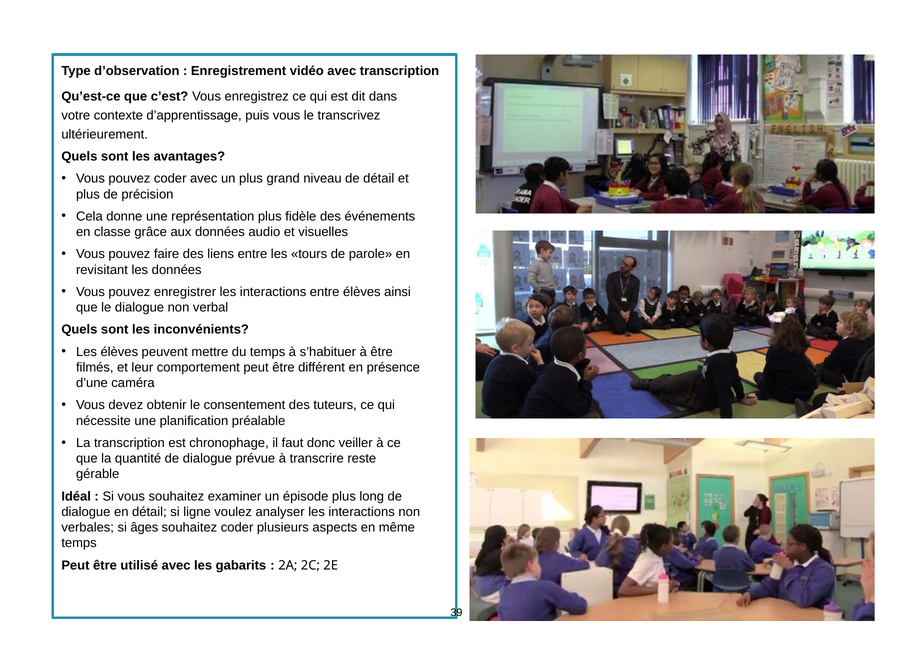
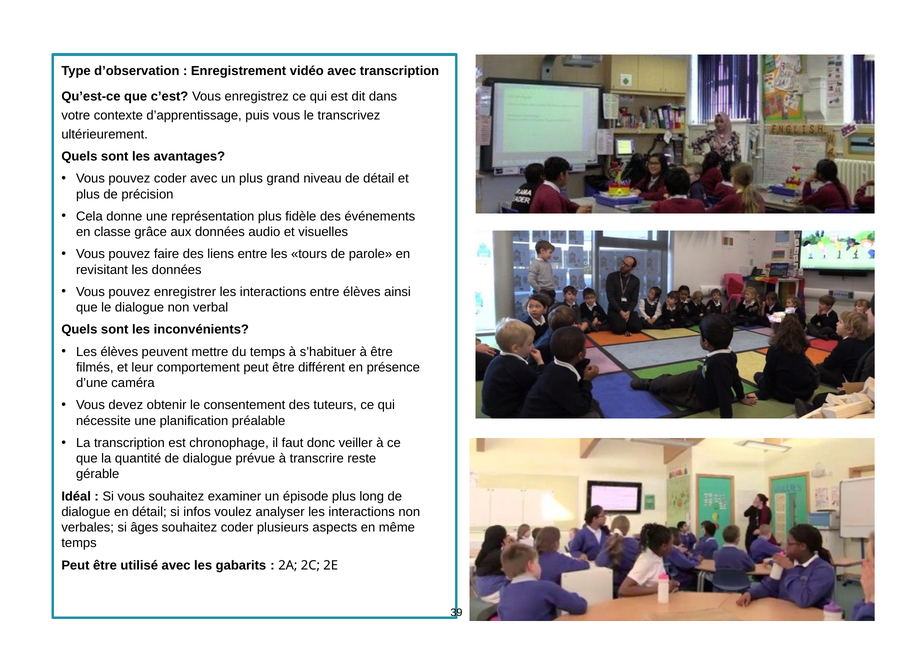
ligne: ligne -> infos
